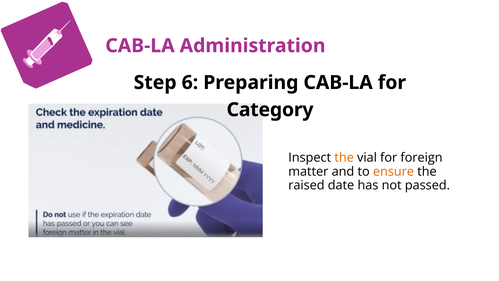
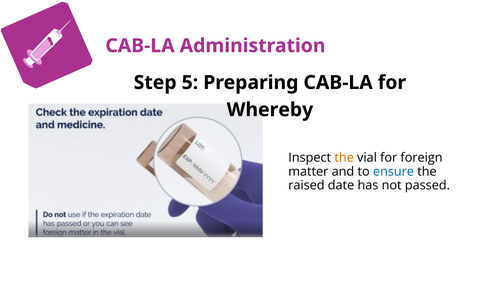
6: 6 -> 5
Category: Category -> Whereby
ensure colour: orange -> blue
